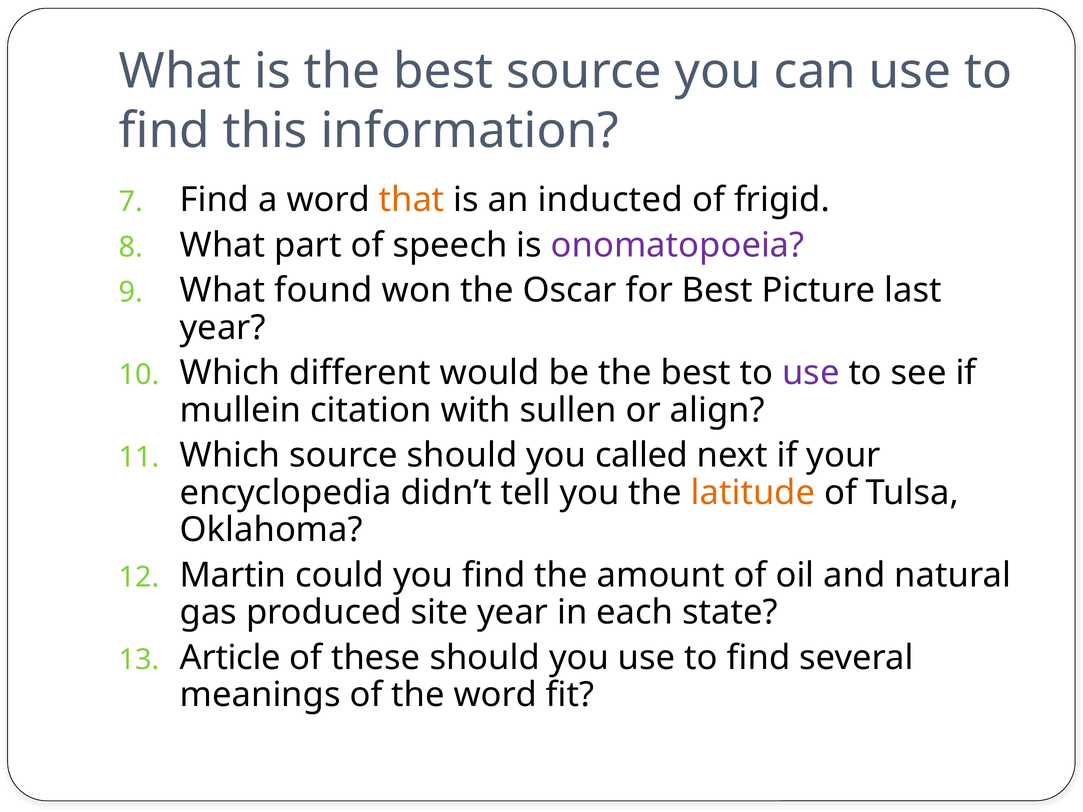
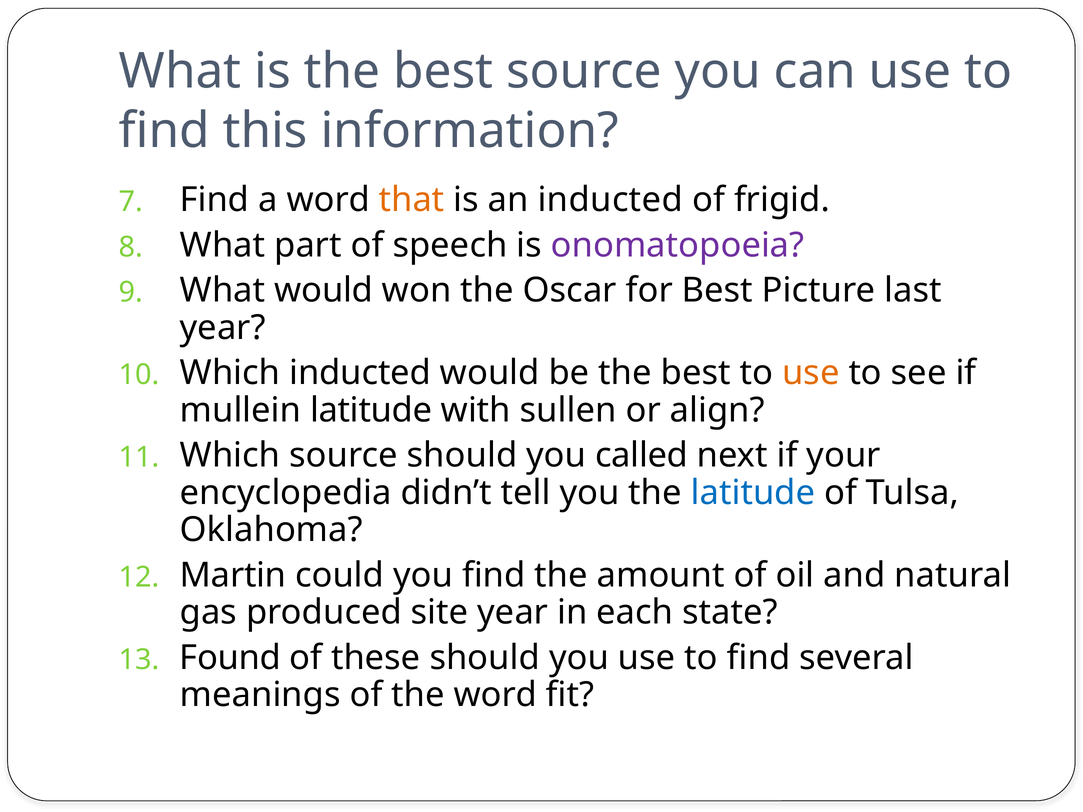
What found: found -> would
Which different: different -> inducted
use at (811, 373) colour: purple -> orange
mullein citation: citation -> latitude
latitude at (753, 493) colour: orange -> blue
Article: Article -> Found
